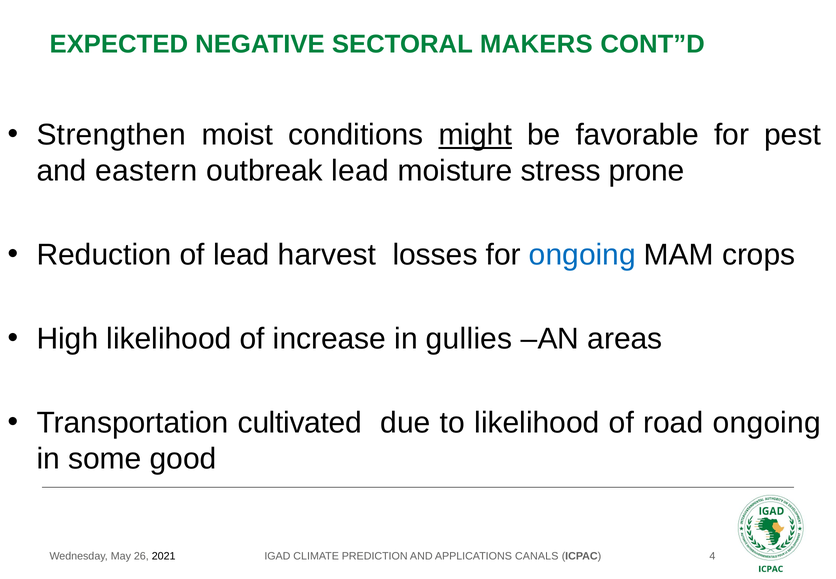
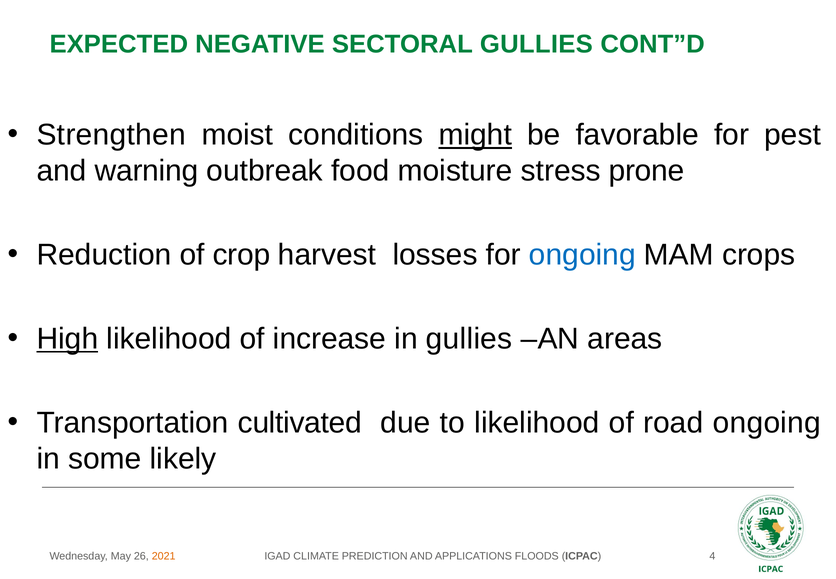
SECTORAL MAKERS: MAKERS -> GULLIES
eastern: eastern -> warning
outbreak lead: lead -> food
of lead: lead -> crop
High underline: none -> present
good: good -> likely
2021 colour: black -> orange
CANALS: CANALS -> FLOODS
